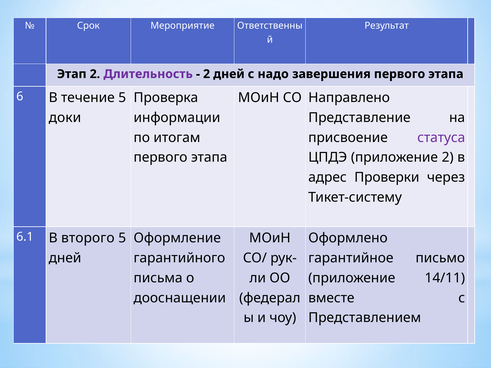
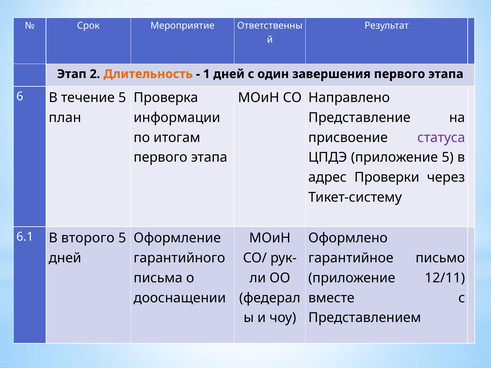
Длительность colour: purple -> orange
2 at (207, 74): 2 -> 1
надо: надо -> один
доки: доки -> план
приложение 2: 2 -> 5
14/11: 14/11 -> 12/11
